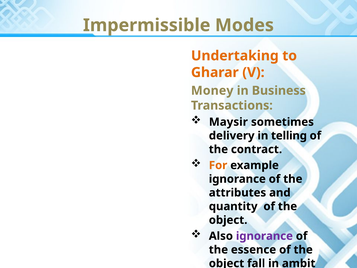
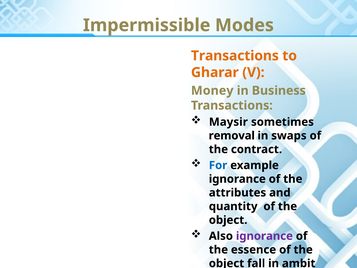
Undertaking at (235, 56): Undertaking -> Transactions
delivery: delivery -> removal
telling: telling -> swaps
For colour: orange -> blue
